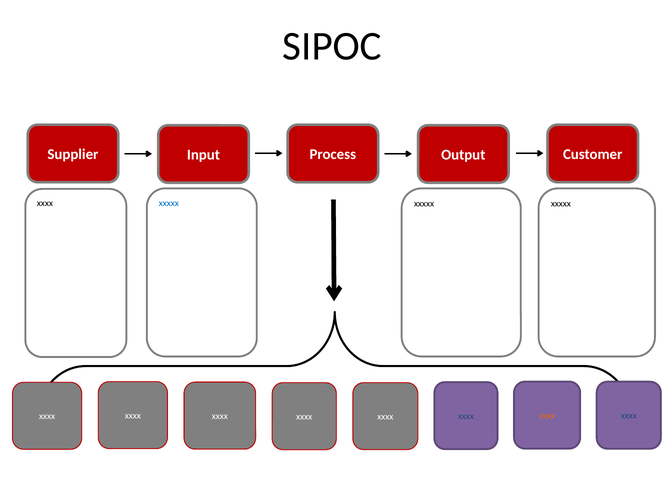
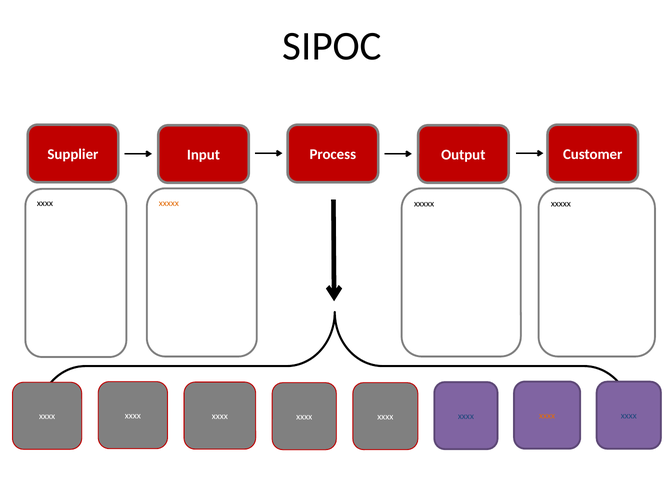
xxxxx at (169, 203) colour: blue -> orange
